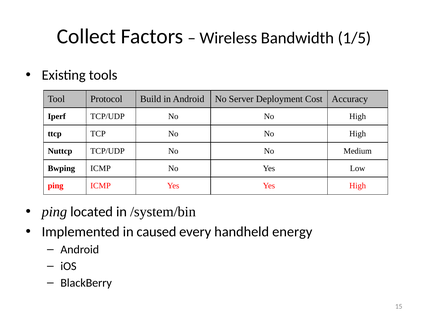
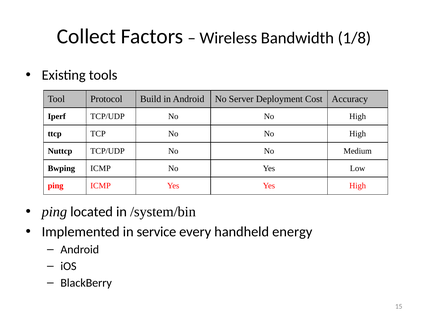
1/5: 1/5 -> 1/8
caused: caused -> service
